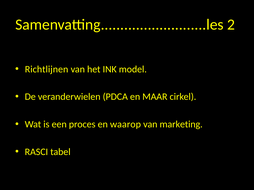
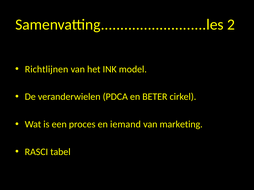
MAAR: MAAR -> BETER
waarop: waarop -> iemand
